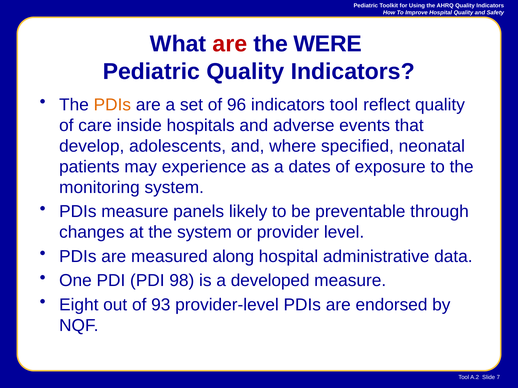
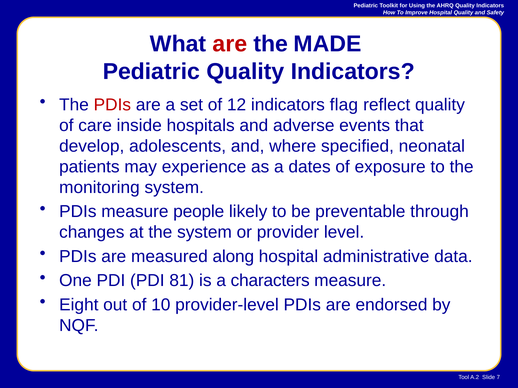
WERE: WERE -> MADE
PDIs at (112, 105) colour: orange -> red
96: 96 -> 12
indicators tool: tool -> flag
panels: panels -> people
98: 98 -> 81
developed: developed -> characters
93: 93 -> 10
